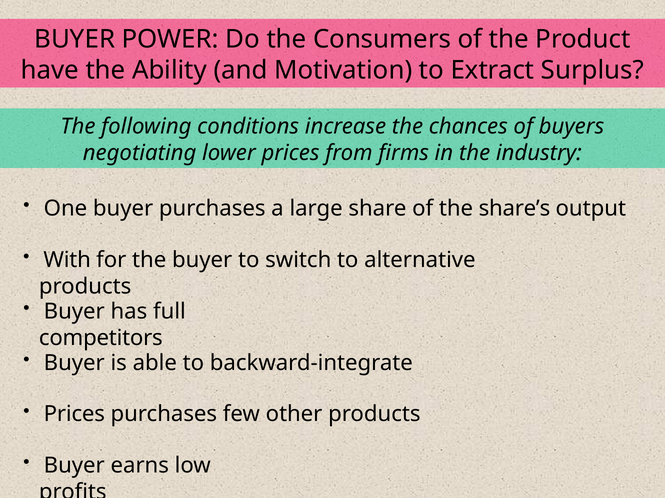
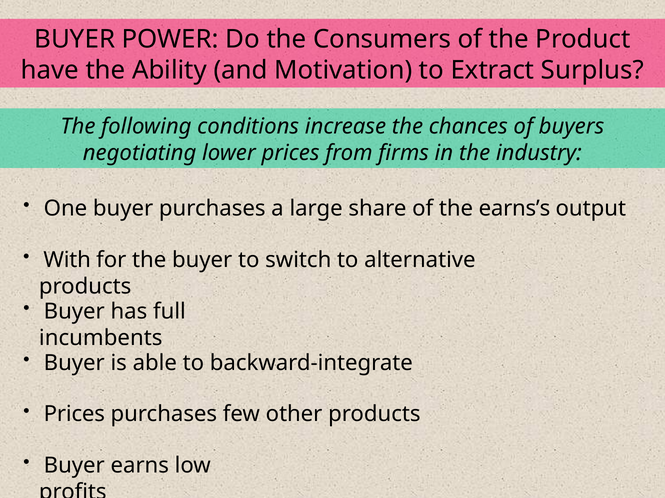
share’s: share’s -> earns’s
competitors: competitors -> incumbents
